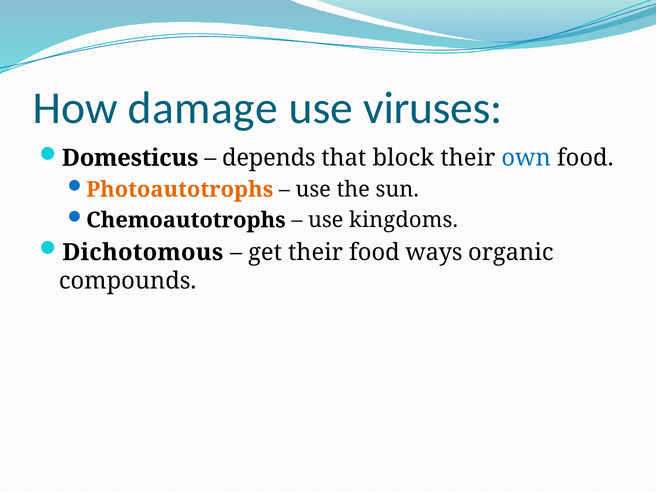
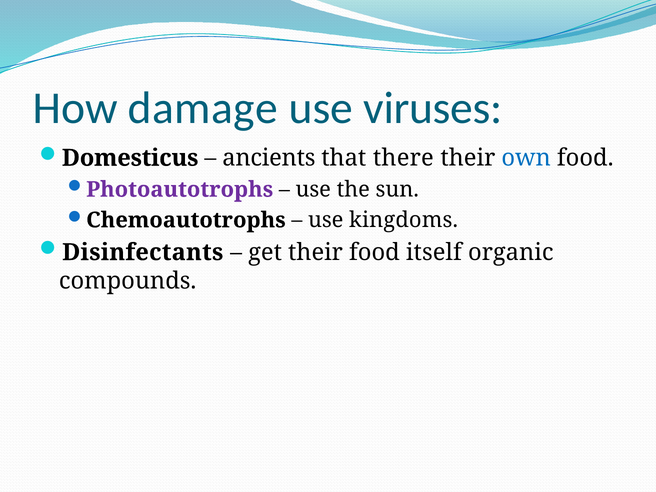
depends: depends -> ancients
block: block -> there
Photoautotrophs colour: orange -> purple
Dichotomous: Dichotomous -> Disinfectants
ways: ways -> itself
